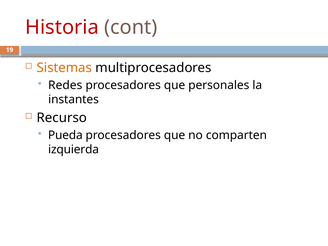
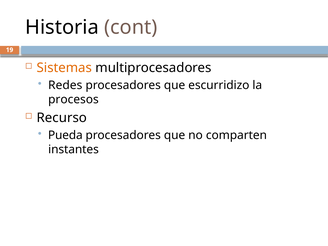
Historia colour: red -> black
personales: personales -> escurridizo
instantes: instantes -> procesos
izquierda: izquierda -> instantes
